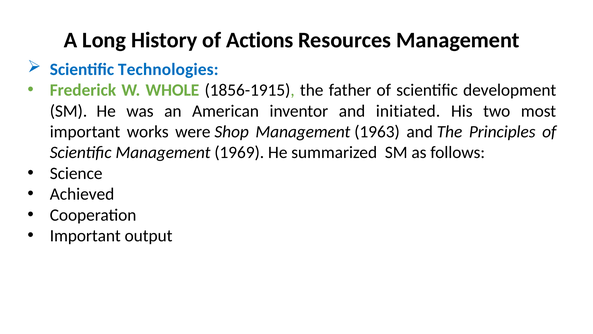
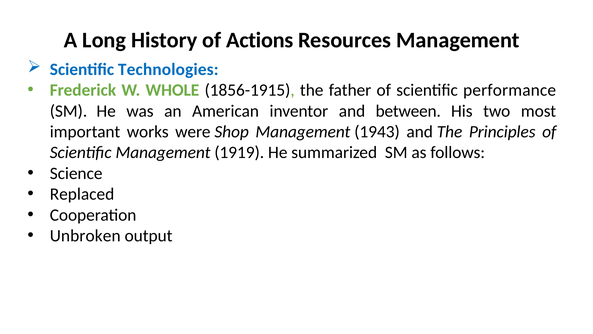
development: development -> performance
initiated: initiated -> between
1963: 1963 -> 1943
1969: 1969 -> 1919
Achieved: Achieved -> Replaced
Important at (85, 235): Important -> Unbroken
